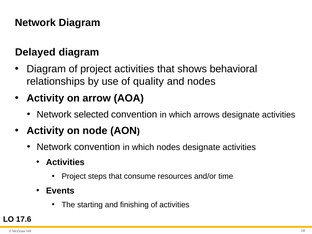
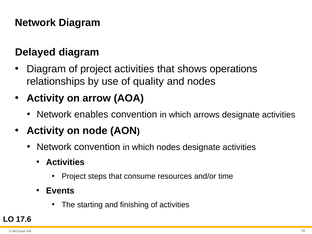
behavioral: behavioral -> operations
selected: selected -> enables
